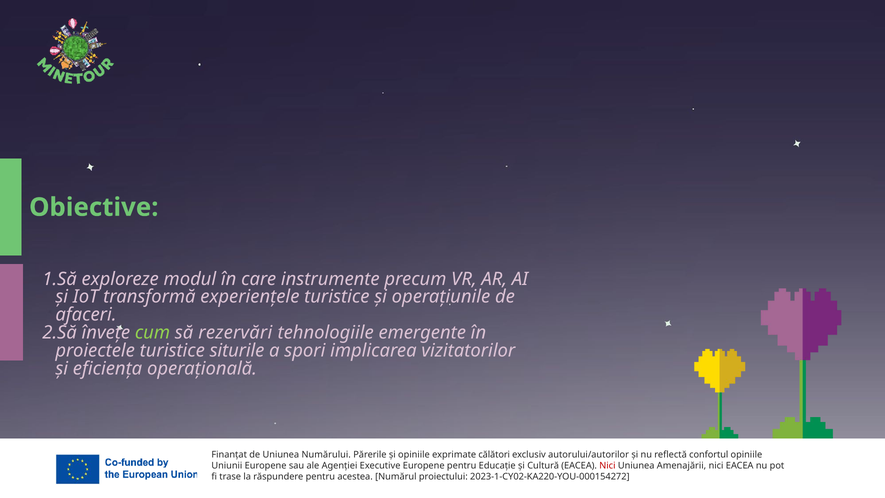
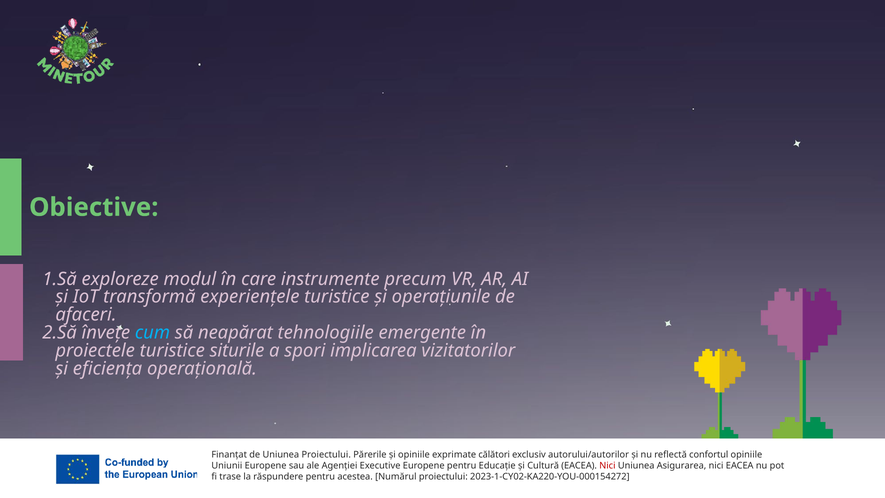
cum colour: light green -> light blue
rezervări: rezervări -> neapărat
Uniunea Numărului: Numărului -> Proiectului
Amenajării: Amenajării -> Asigurarea
